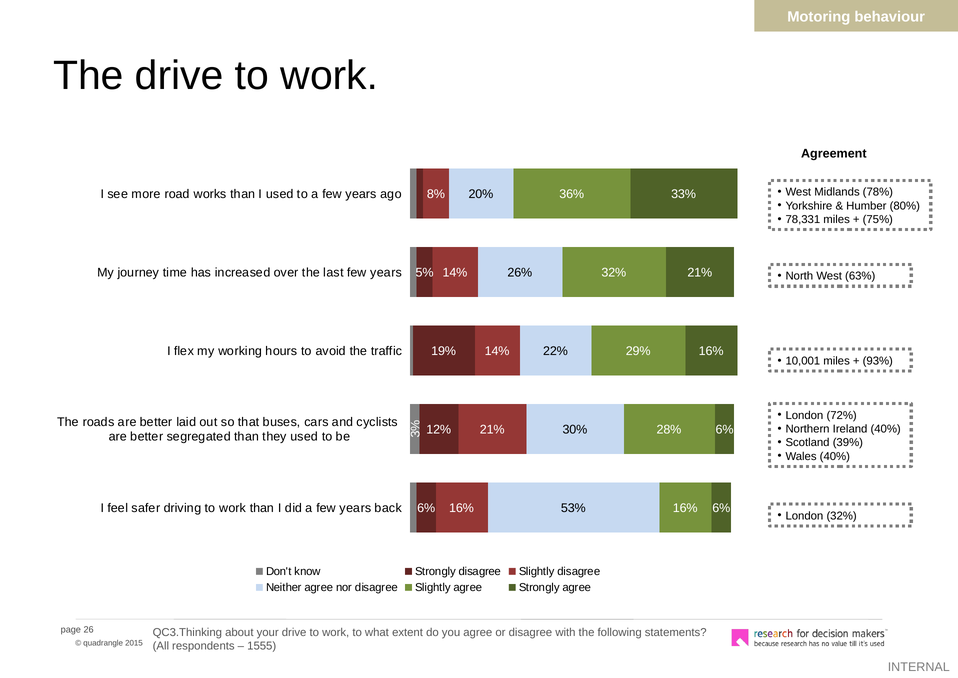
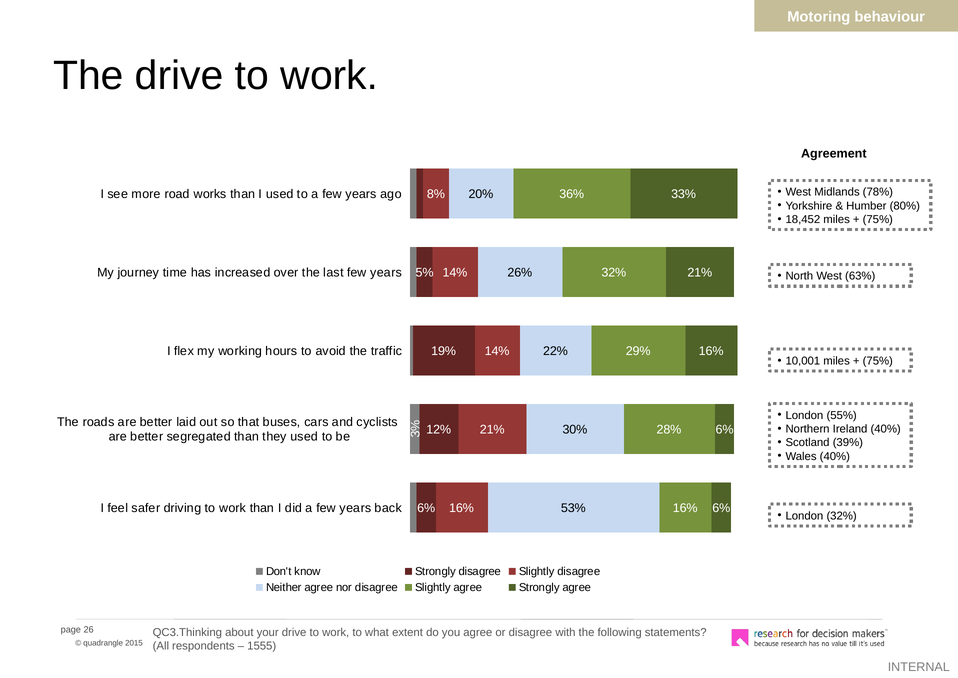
78,331: 78,331 -> 18,452
93% at (878, 361): 93% -> 75%
72%: 72% -> 55%
